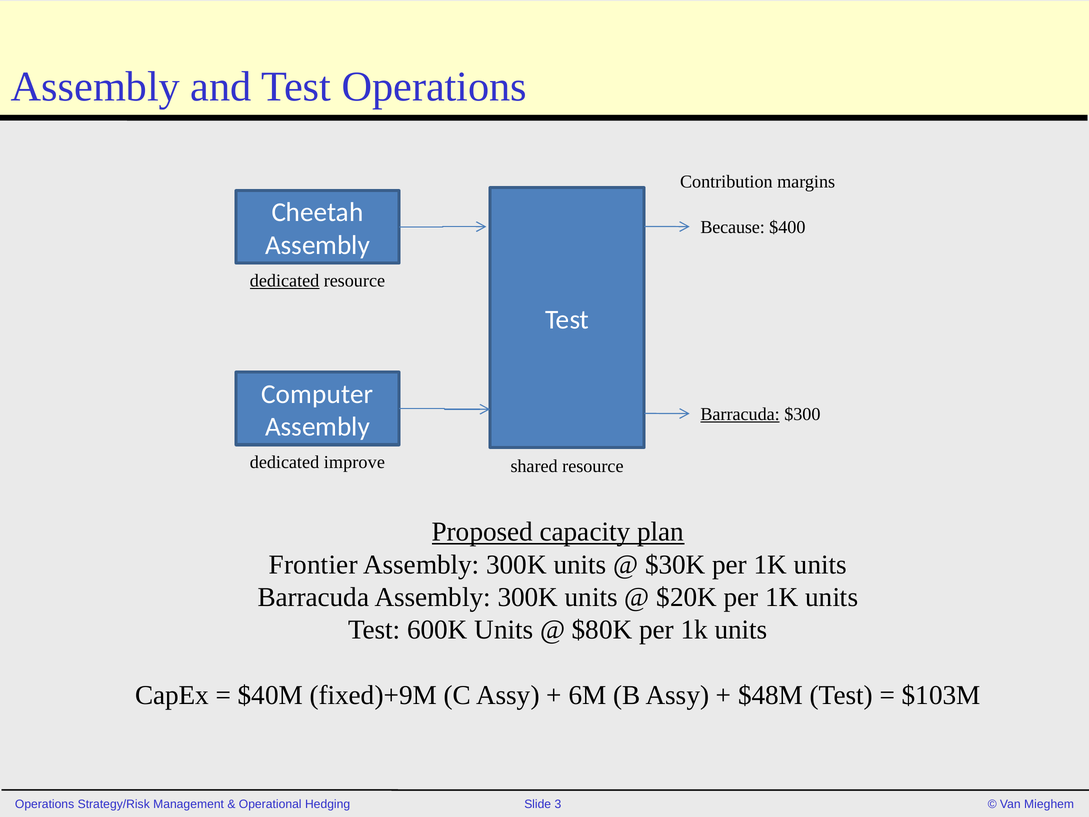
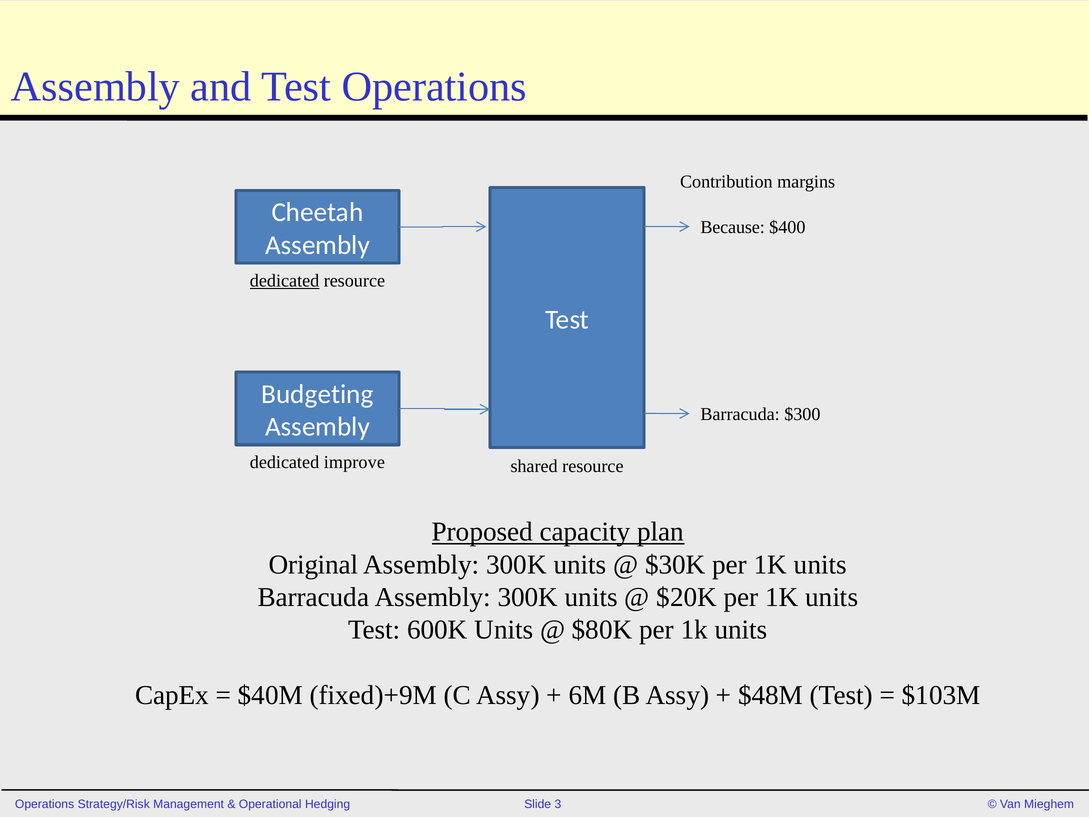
Computer: Computer -> Budgeting
Barracuda at (740, 414) underline: present -> none
Frontier: Frontier -> Original
